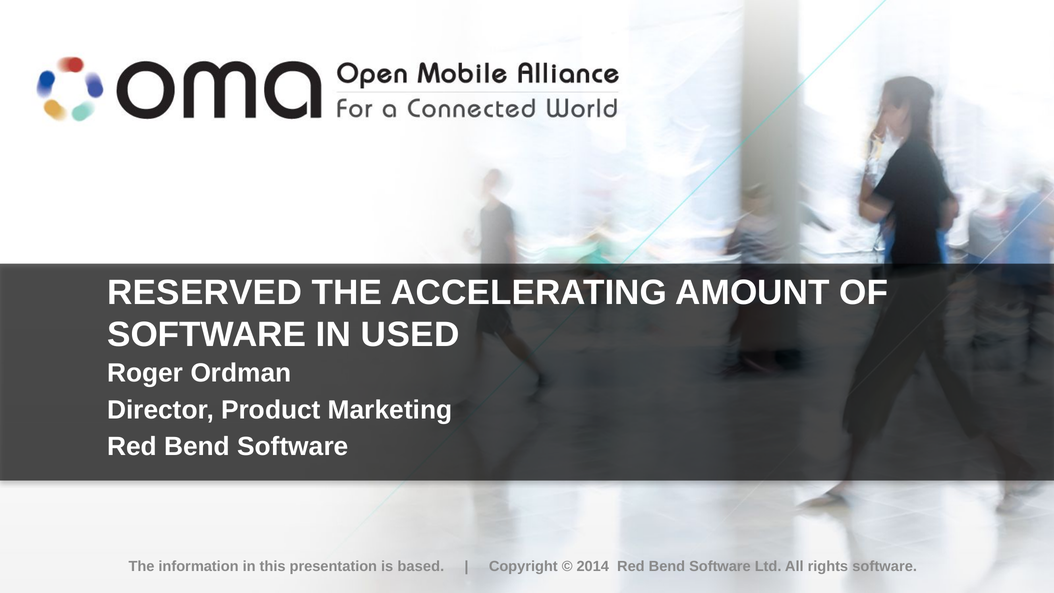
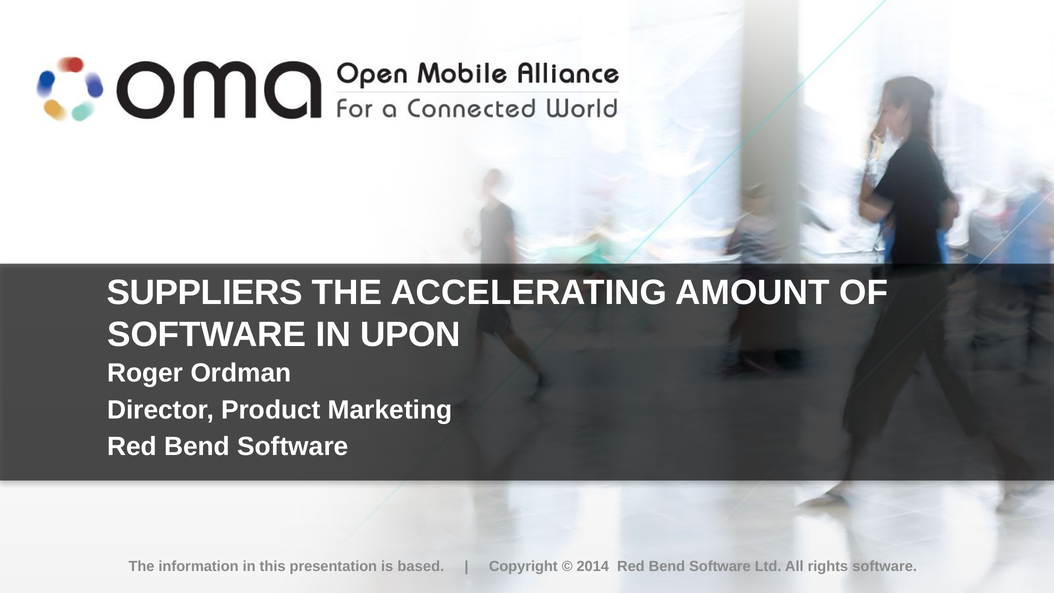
RESERVED: RESERVED -> SUPPLIERS
USED: USED -> UPON
